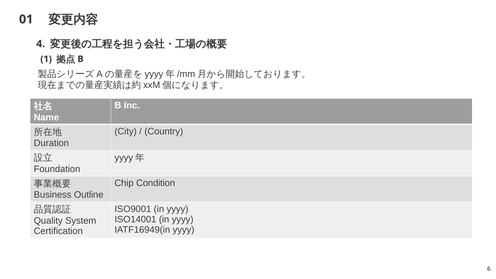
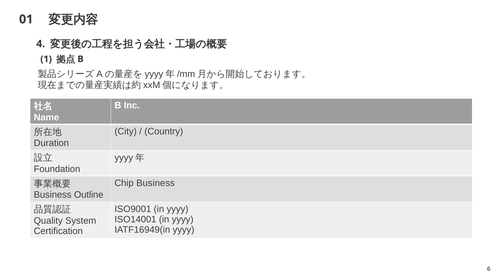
Chip Condition: Condition -> Business
